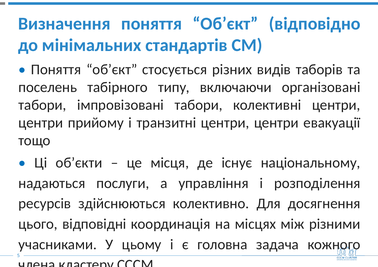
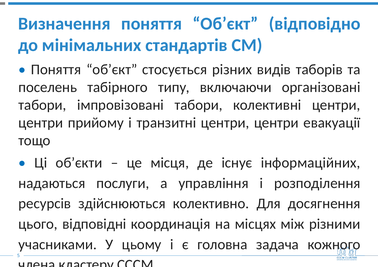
національному: національному -> інформаційних
